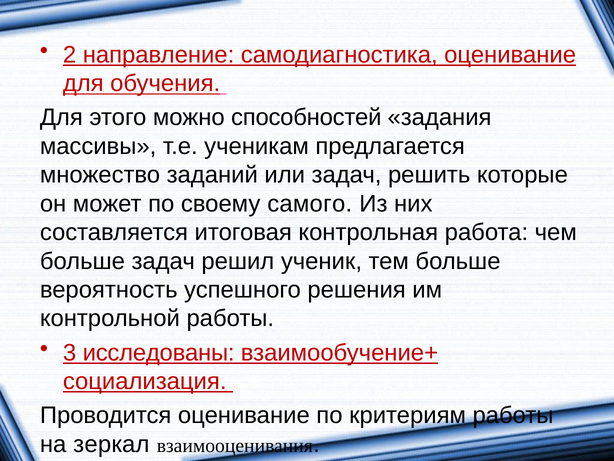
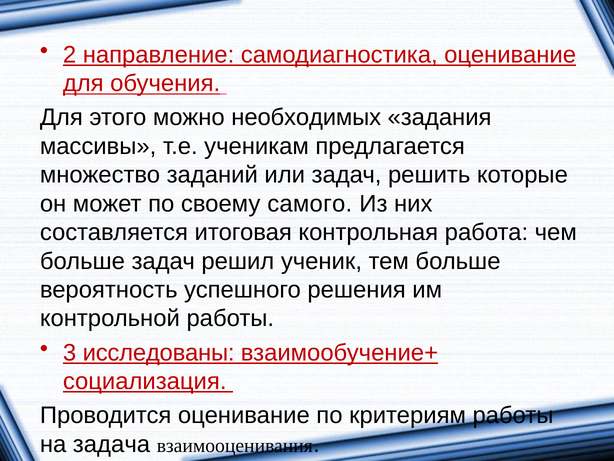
способностей: способностей -> необходимых
зеркал: зеркал -> задача
